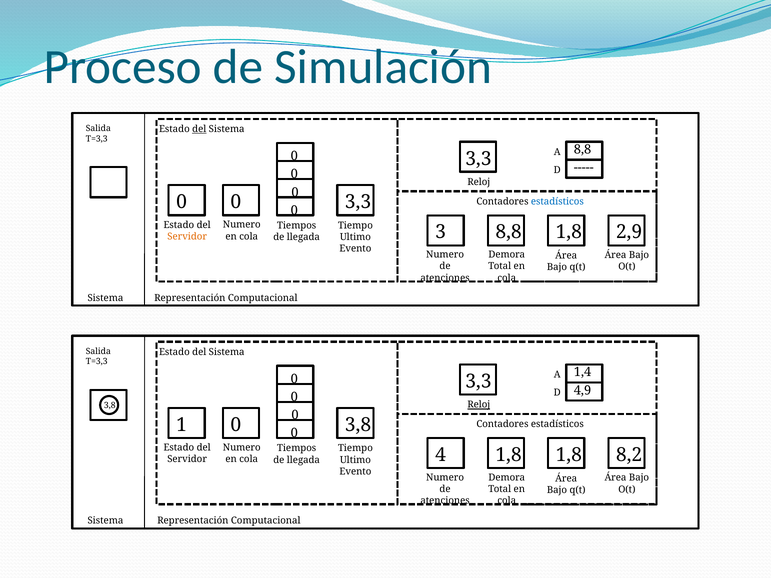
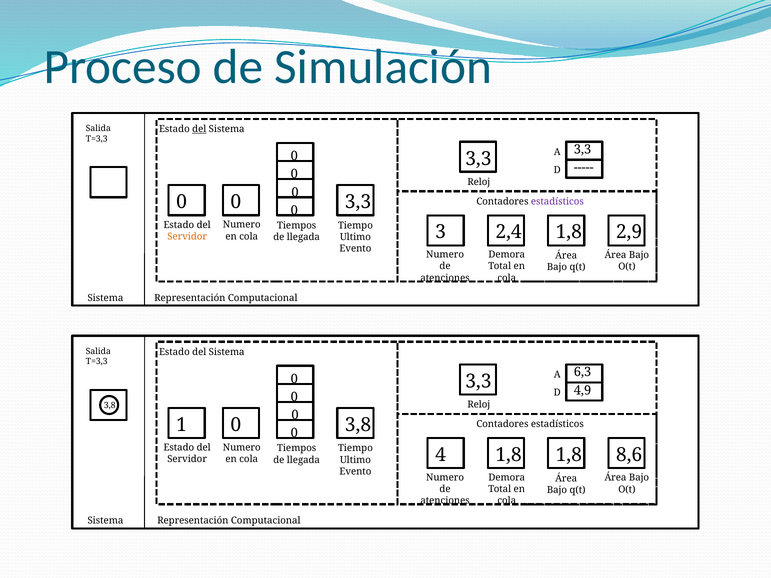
8,8 at (583, 150): 8,8 -> 3,3
estadísticos at (557, 202) colour: blue -> purple
8,8 at (509, 232): 8,8 -> 2,4
1,4: 1,4 -> 6,3
Reloj at (479, 405) underline: present -> none
8,2: 8,2 -> 8,6
